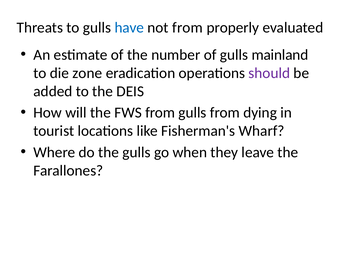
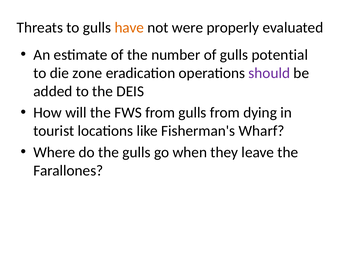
have colour: blue -> orange
not from: from -> were
mainland: mainland -> potential
